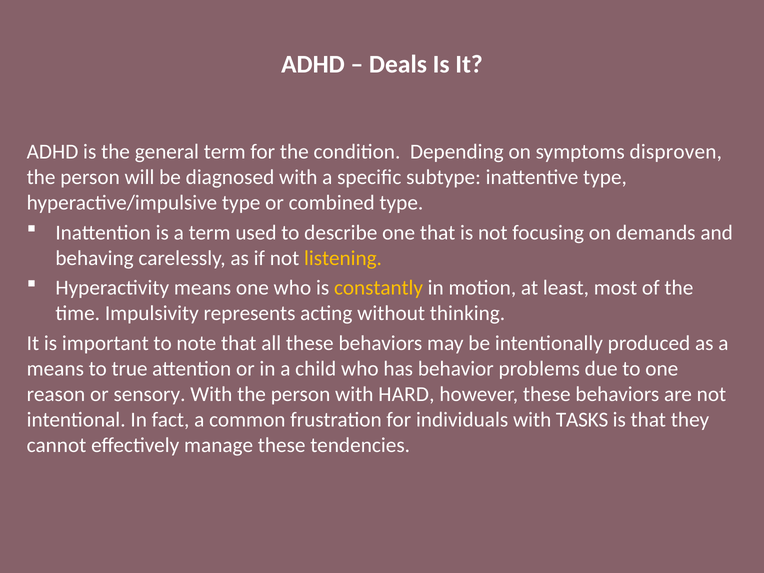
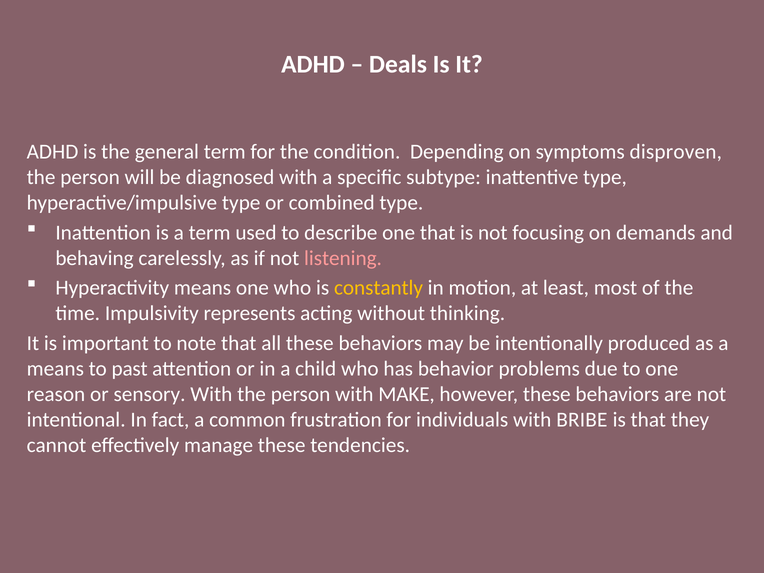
listening colour: yellow -> pink
true: true -> past
HARD: HARD -> MAKE
TASKS: TASKS -> BRIBE
